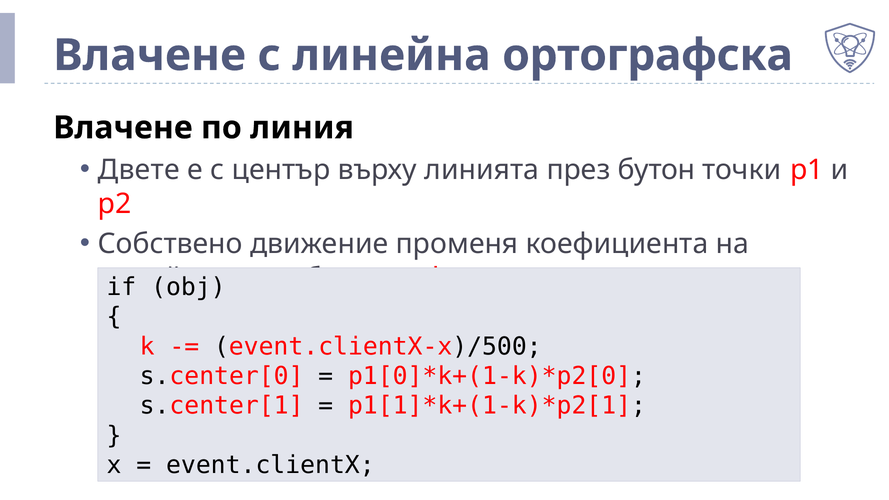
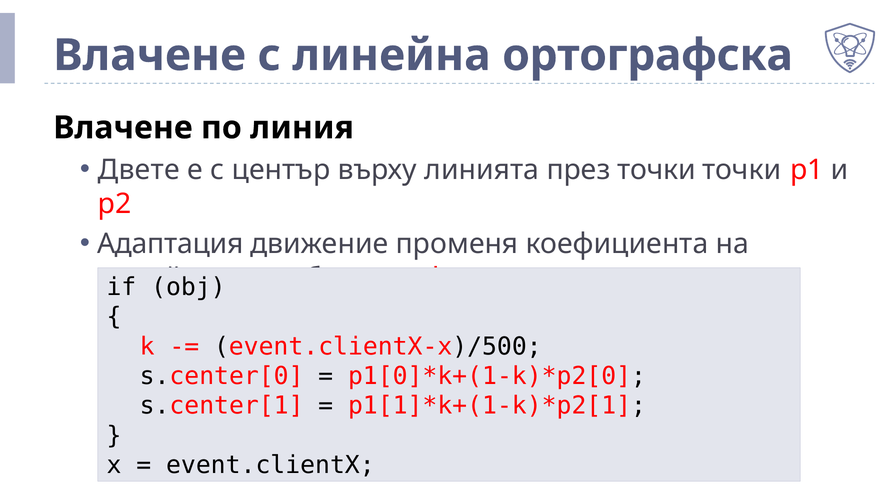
през бутон: бутон -> точки
Собствено: Собствено -> Адаптация
